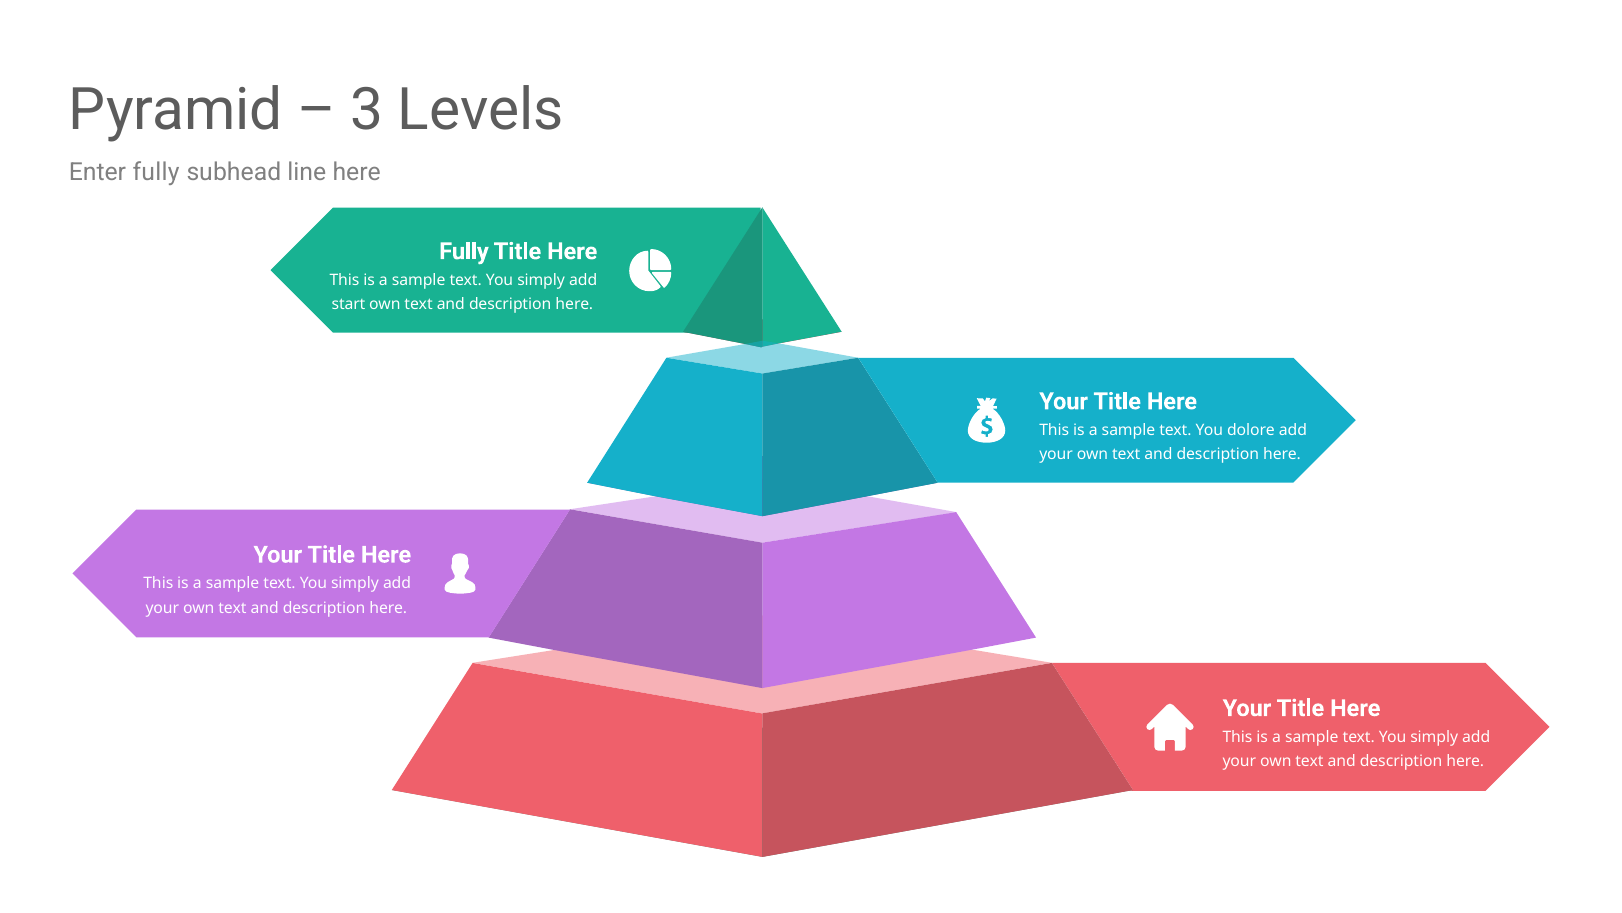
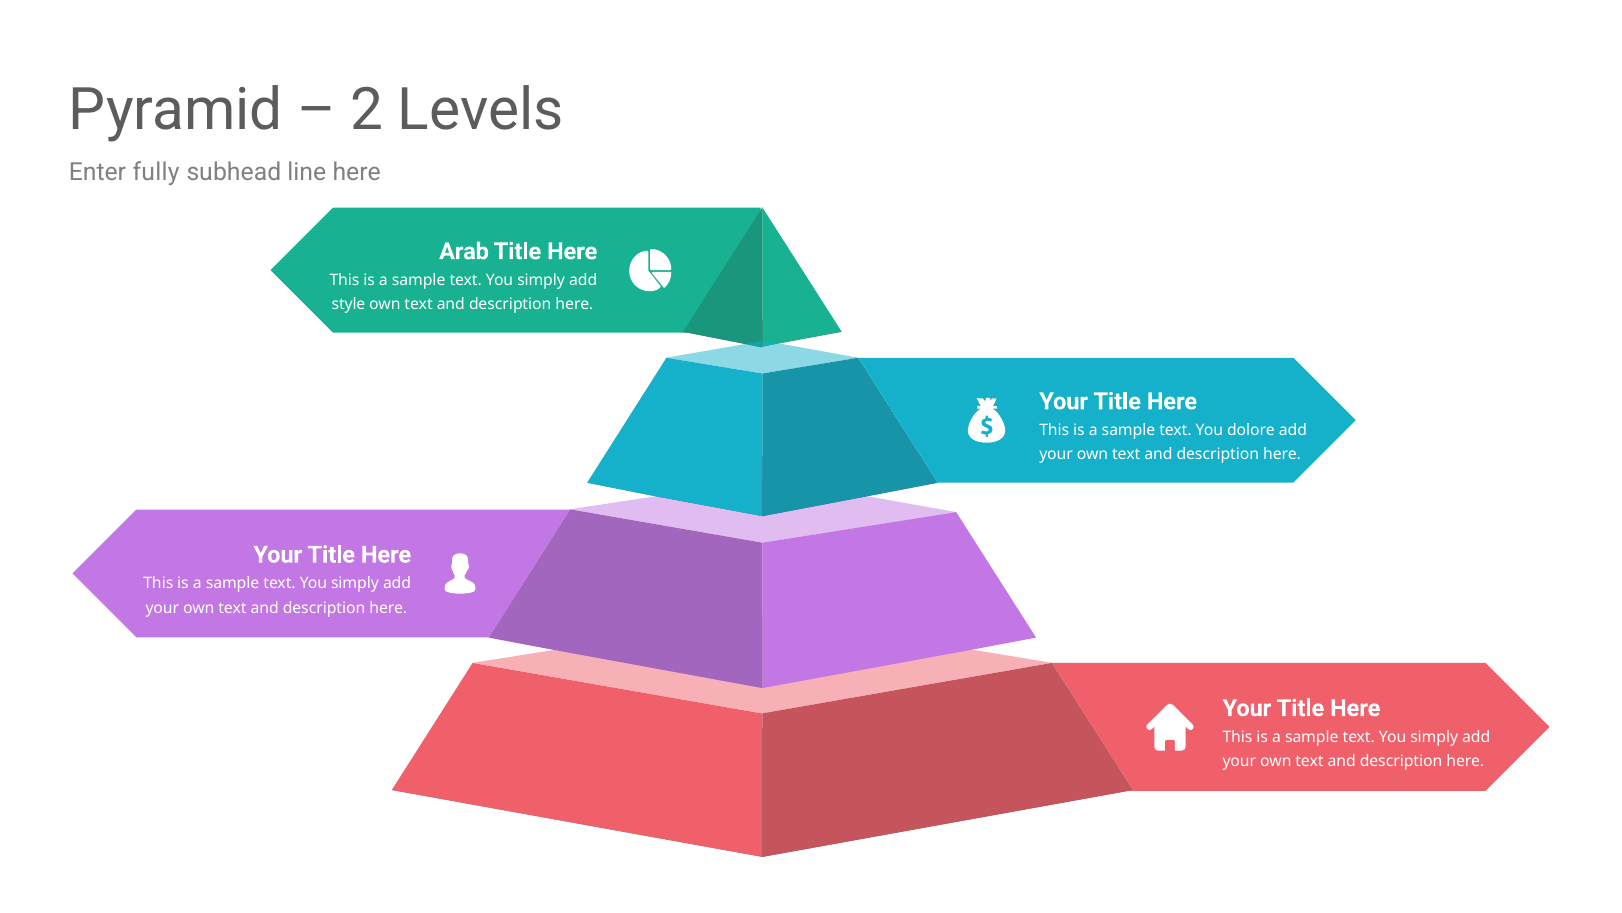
3: 3 -> 2
Fully at (464, 251): Fully -> Arab
start: start -> style
